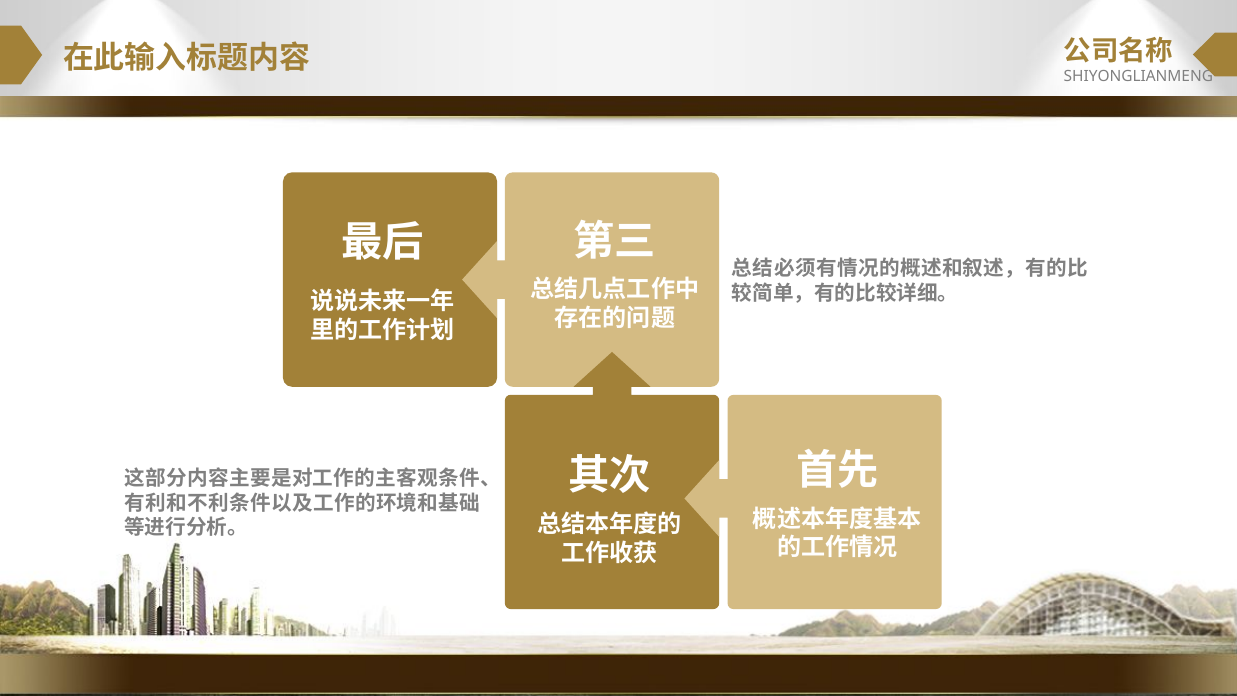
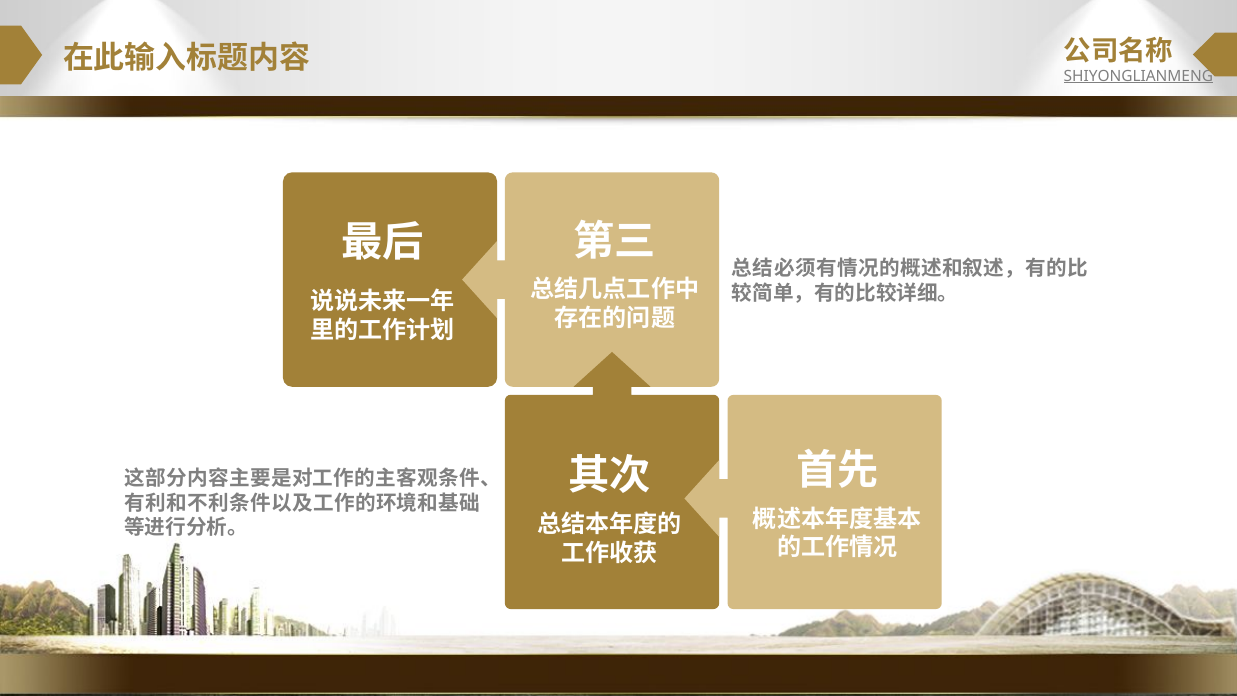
SHIYONGLIANMENG underline: none -> present
